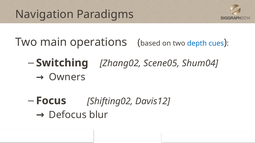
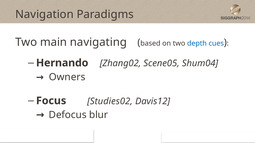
operations: operations -> navigating
Switching: Switching -> Hernando
Shifting02: Shifting02 -> Studies02
